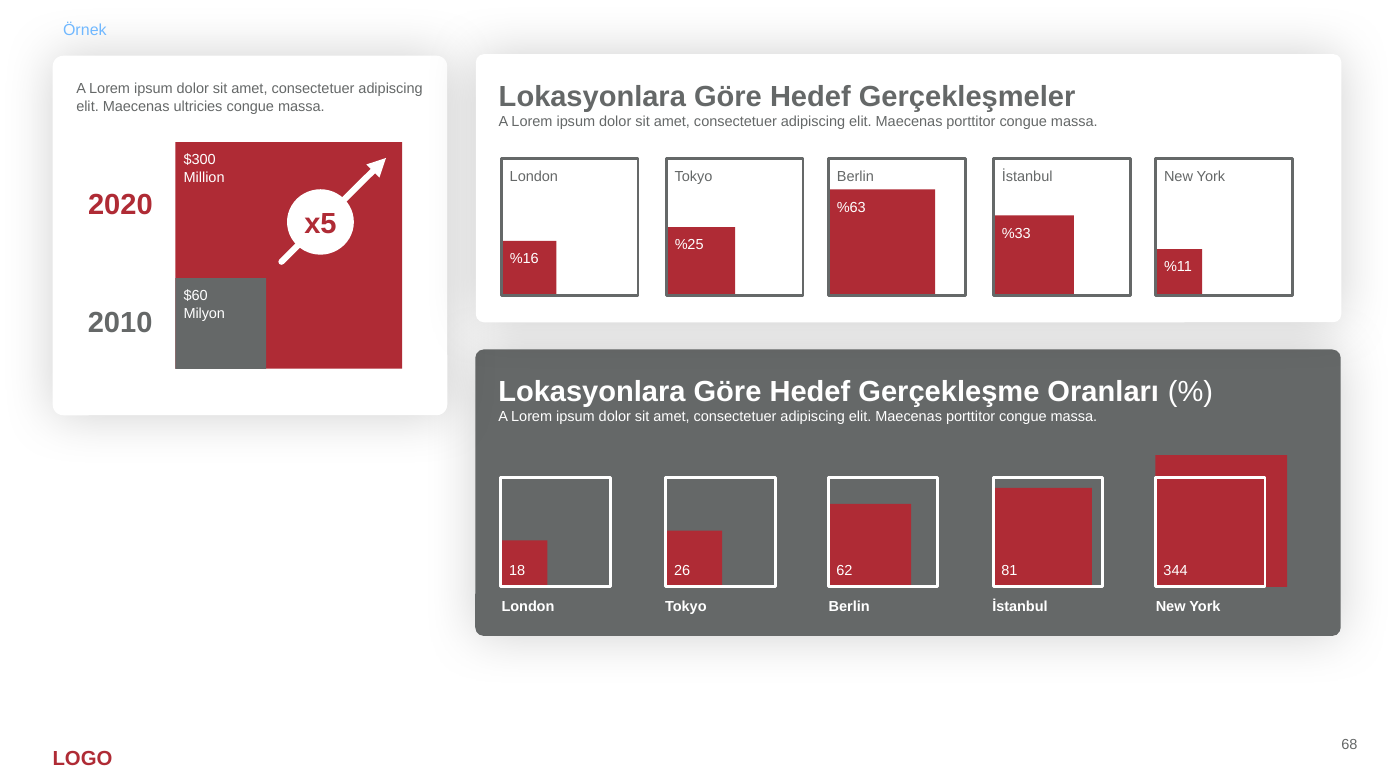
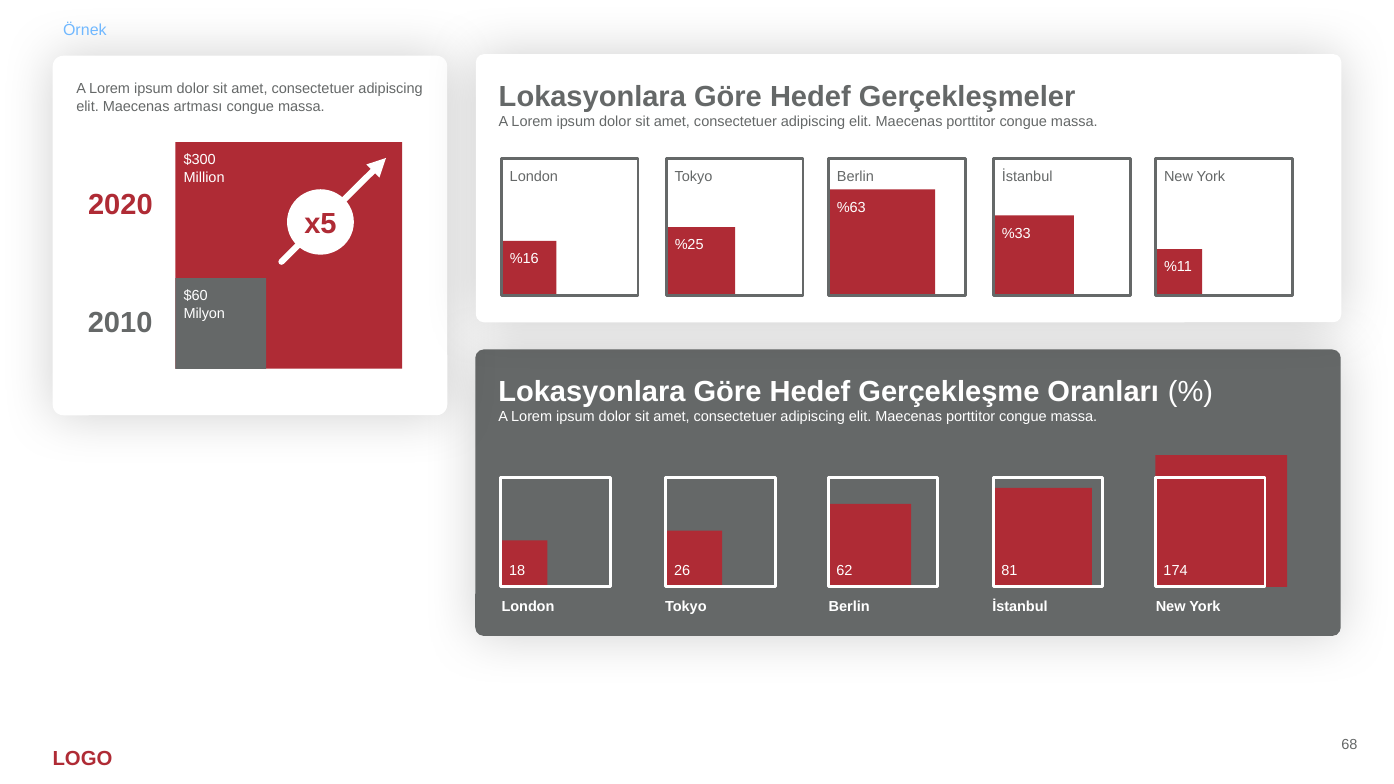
ultricies: ultricies -> artması
344: 344 -> 174
